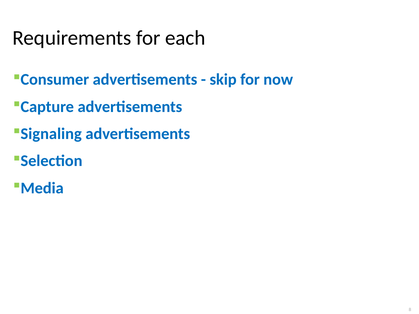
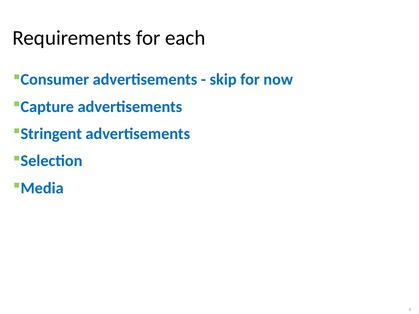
Signaling: Signaling -> Stringent
